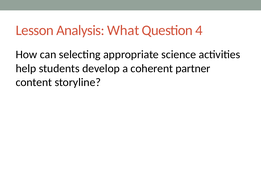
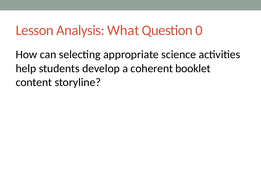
4: 4 -> 0
partner: partner -> booklet
